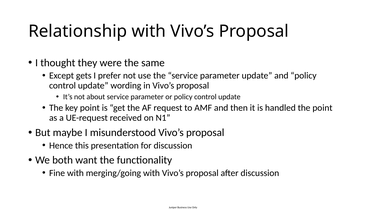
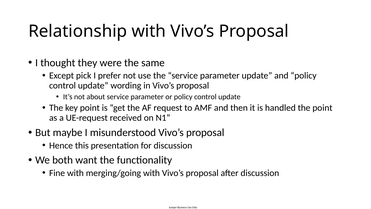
gets: gets -> pick
